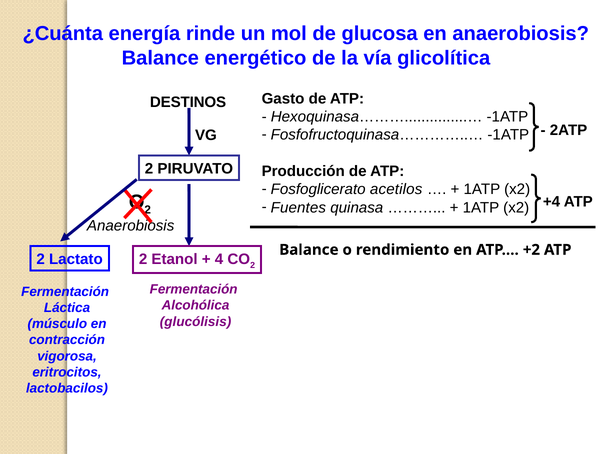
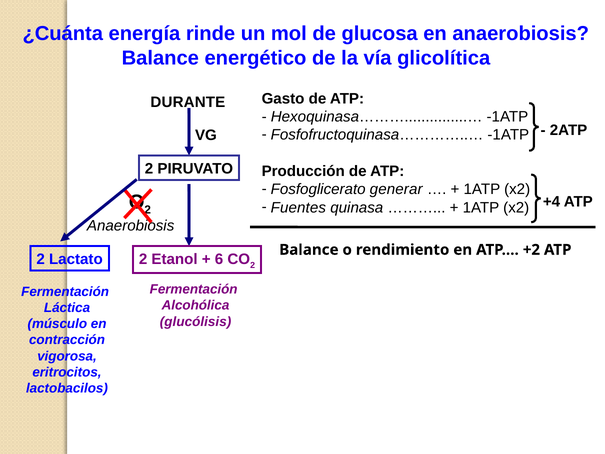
DESTINOS: DESTINOS -> DURANTE
acetilos: acetilos -> generar
4: 4 -> 6
